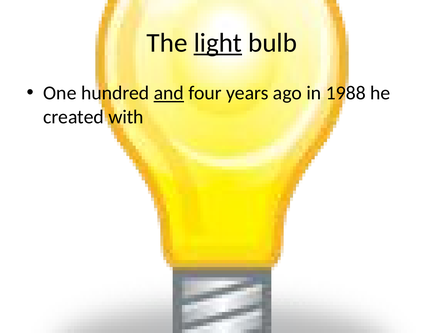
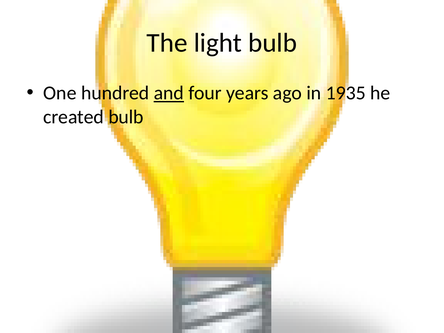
light underline: present -> none
1988: 1988 -> 1935
created with: with -> bulb
